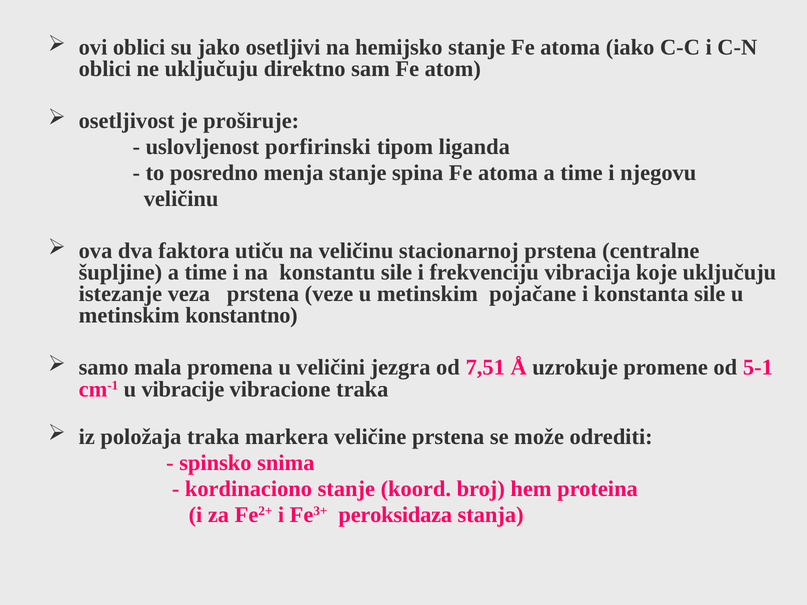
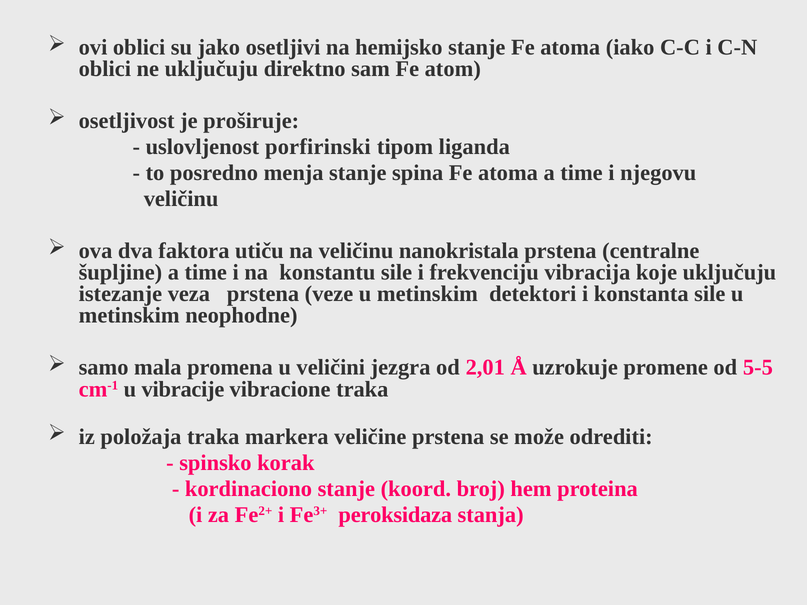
stacionarnoj: stacionarnoj -> nanokristala
pojačane: pojačane -> detektori
konstantno: konstantno -> neophodne
7,51: 7,51 -> 2,01
5-1: 5-1 -> 5-5
snima: snima -> korak
